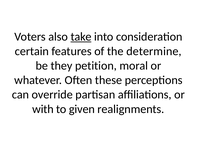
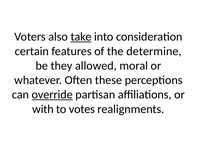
petition: petition -> allowed
override underline: none -> present
given: given -> votes
